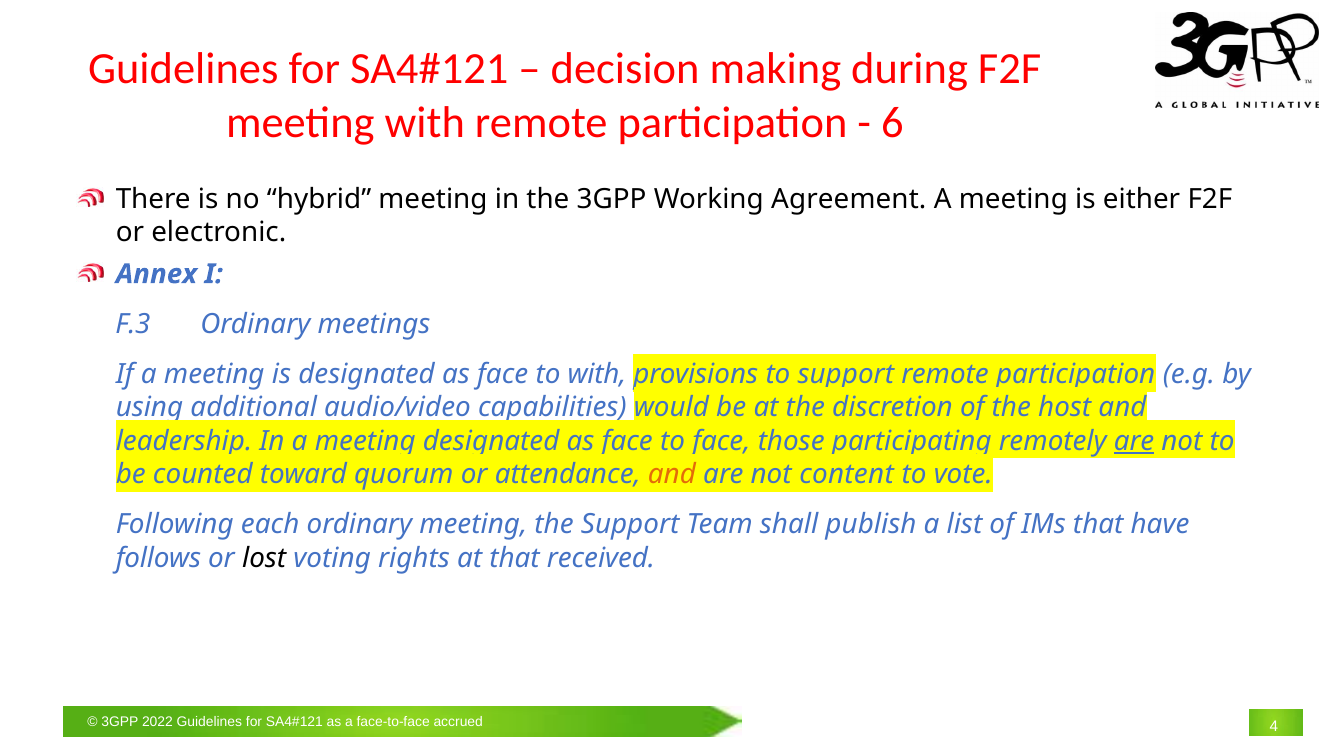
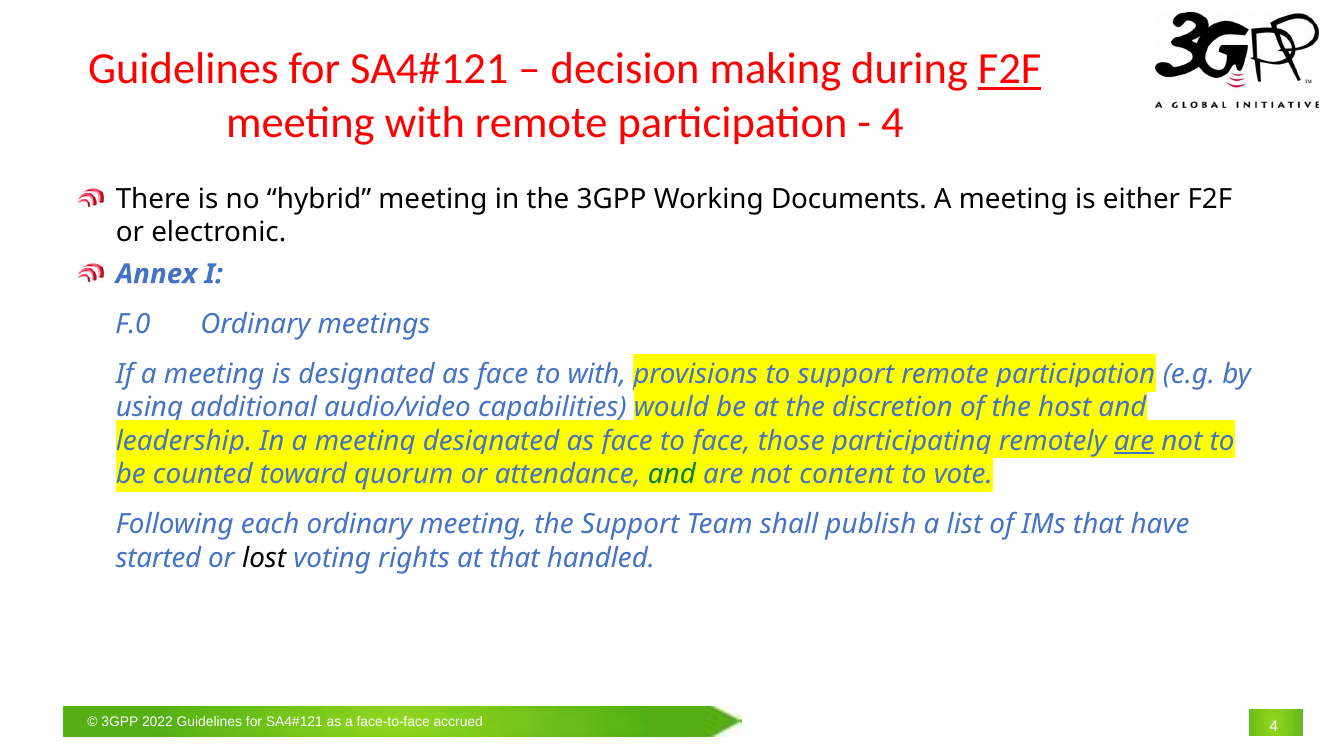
F2F at (1010, 69) underline: none -> present
6 at (892, 122): 6 -> 4
Agreement: Agreement -> Documents
F.3: F.3 -> F.0
and at (672, 474) colour: orange -> green
follows: follows -> started
received: received -> handled
